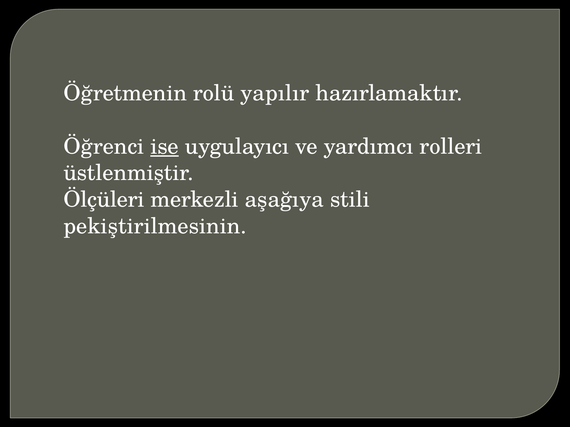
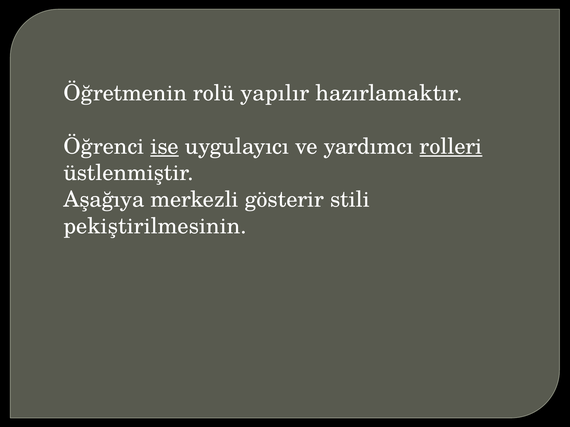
rolleri underline: none -> present
Ölçüleri: Ölçüleri -> Aşağıya
aşağıya: aşağıya -> gösterir
